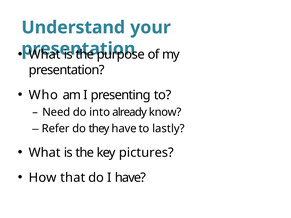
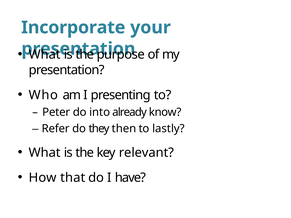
Understand: Understand -> Incorporate
Need: Need -> Peter
they have: have -> then
pictures: pictures -> relevant
